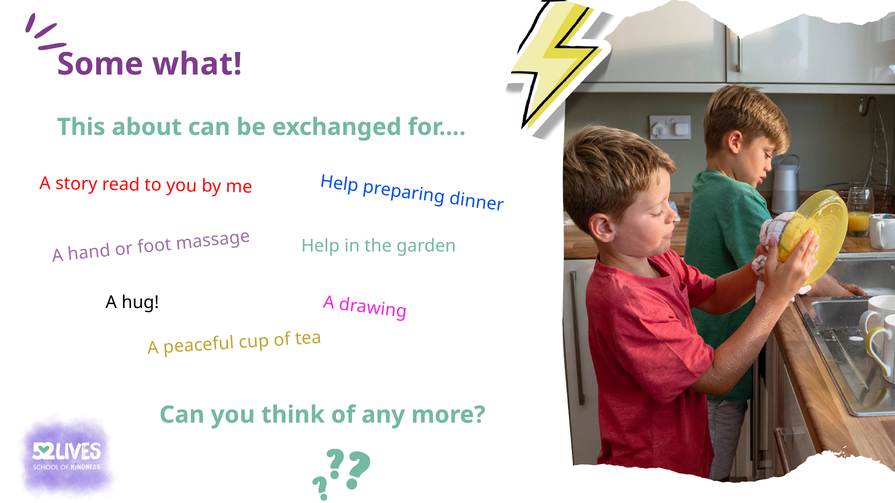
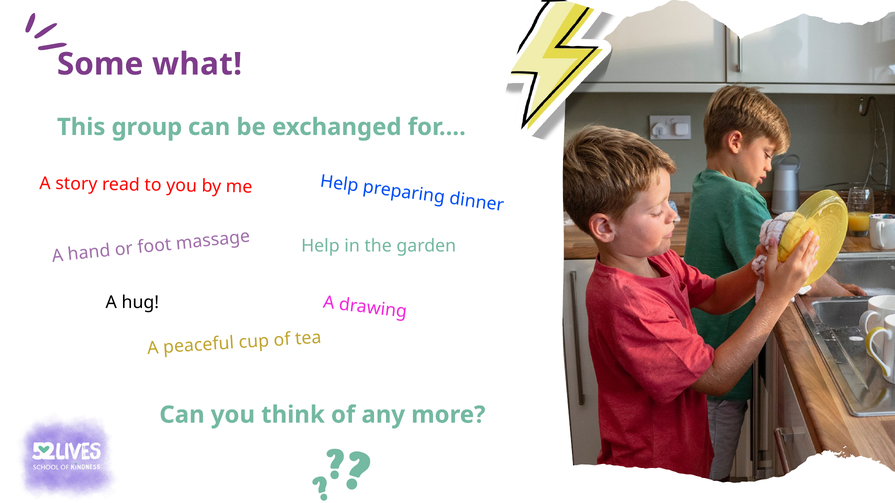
about: about -> group
